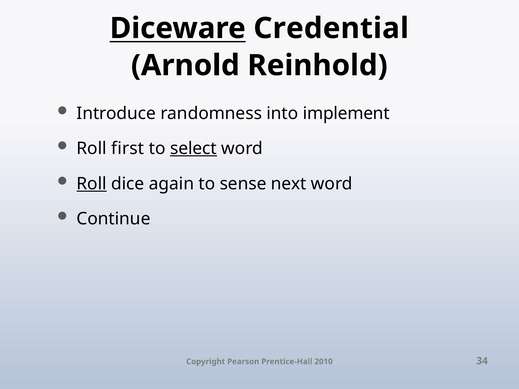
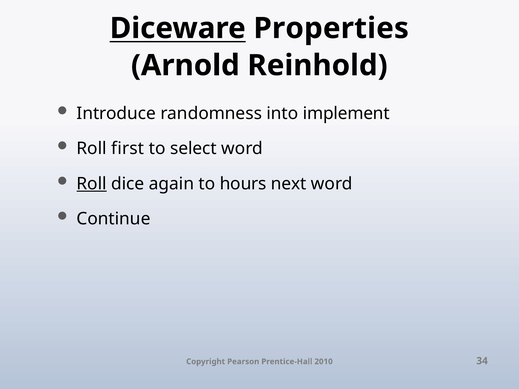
Credential: Credential -> Properties
select underline: present -> none
sense: sense -> hours
